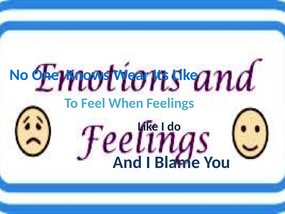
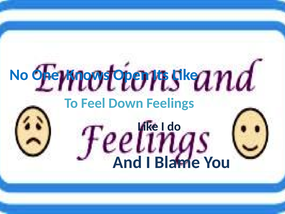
Wear: Wear -> Open
When: When -> Down
